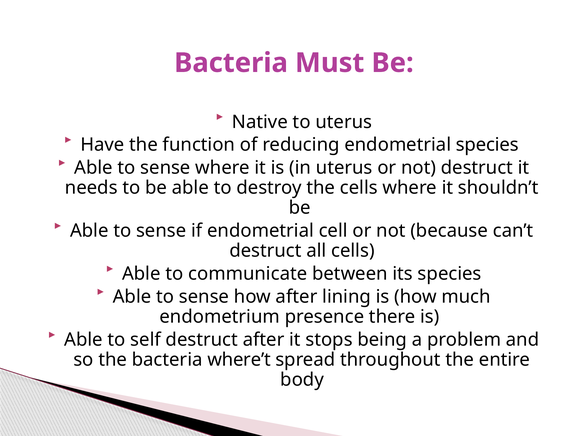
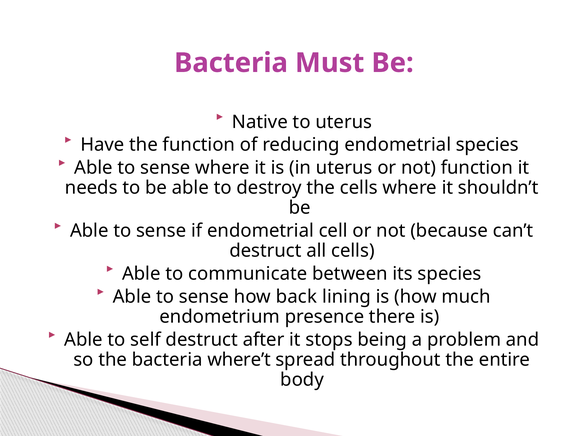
not destruct: destruct -> function
how after: after -> back
